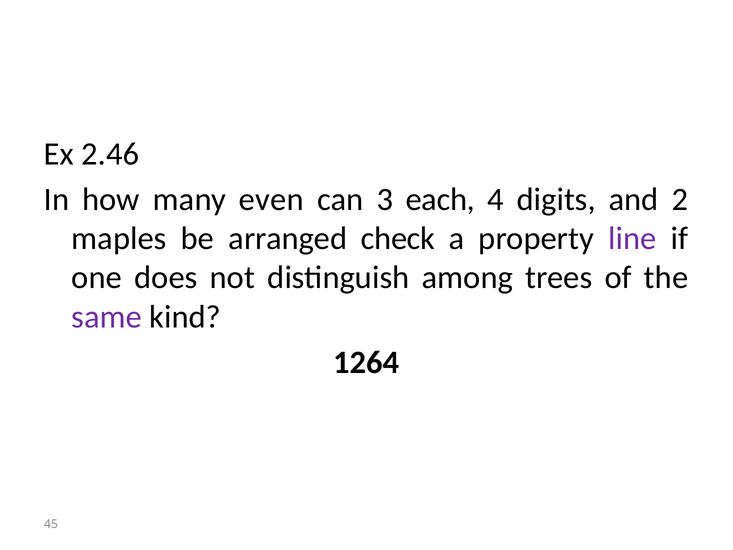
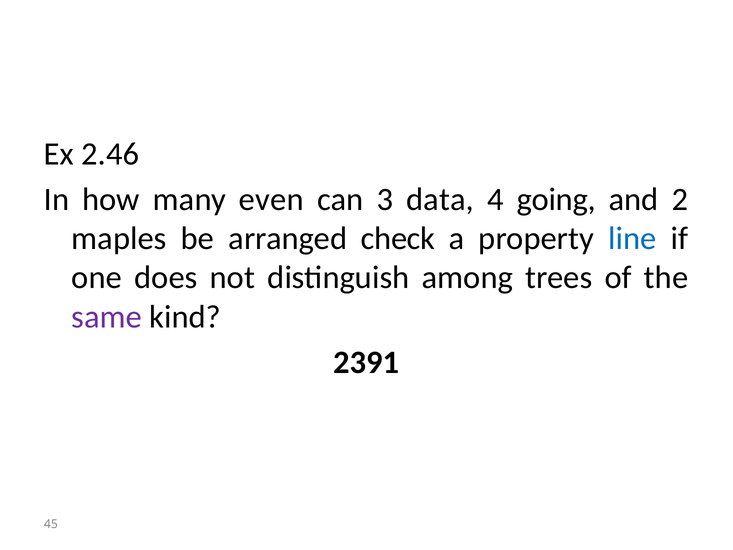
each: each -> data
digits: digits -> going
line colour: purple -> blue
1264: 1264 -> 2391
